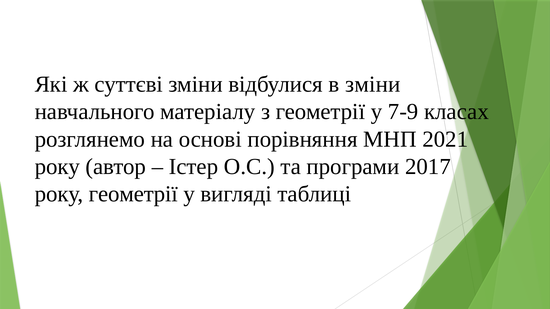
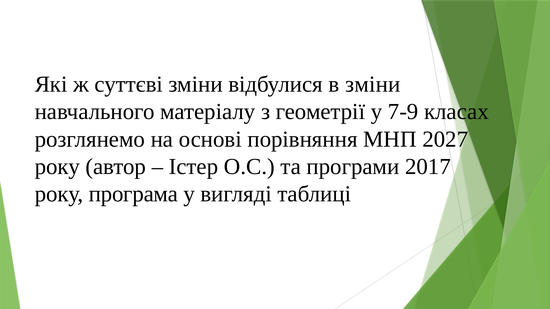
2021: 2021 -> 2027
року геометрії: геометрії -> програма
